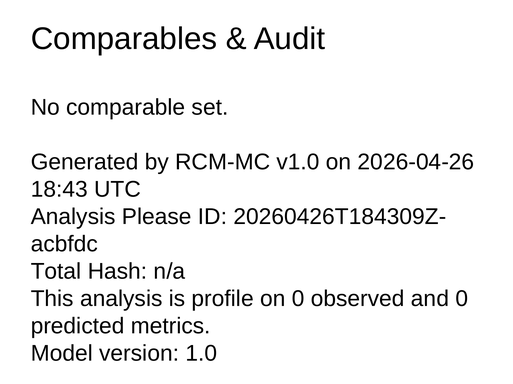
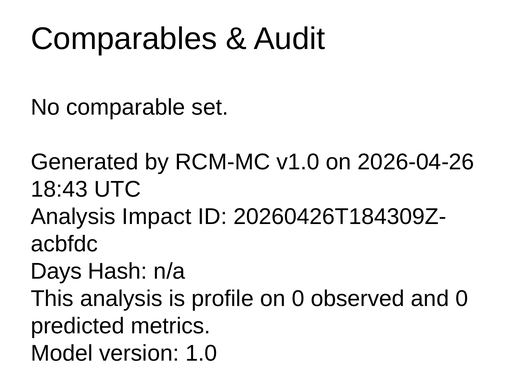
Please: Please -> Impact
Total: Total -> Days
